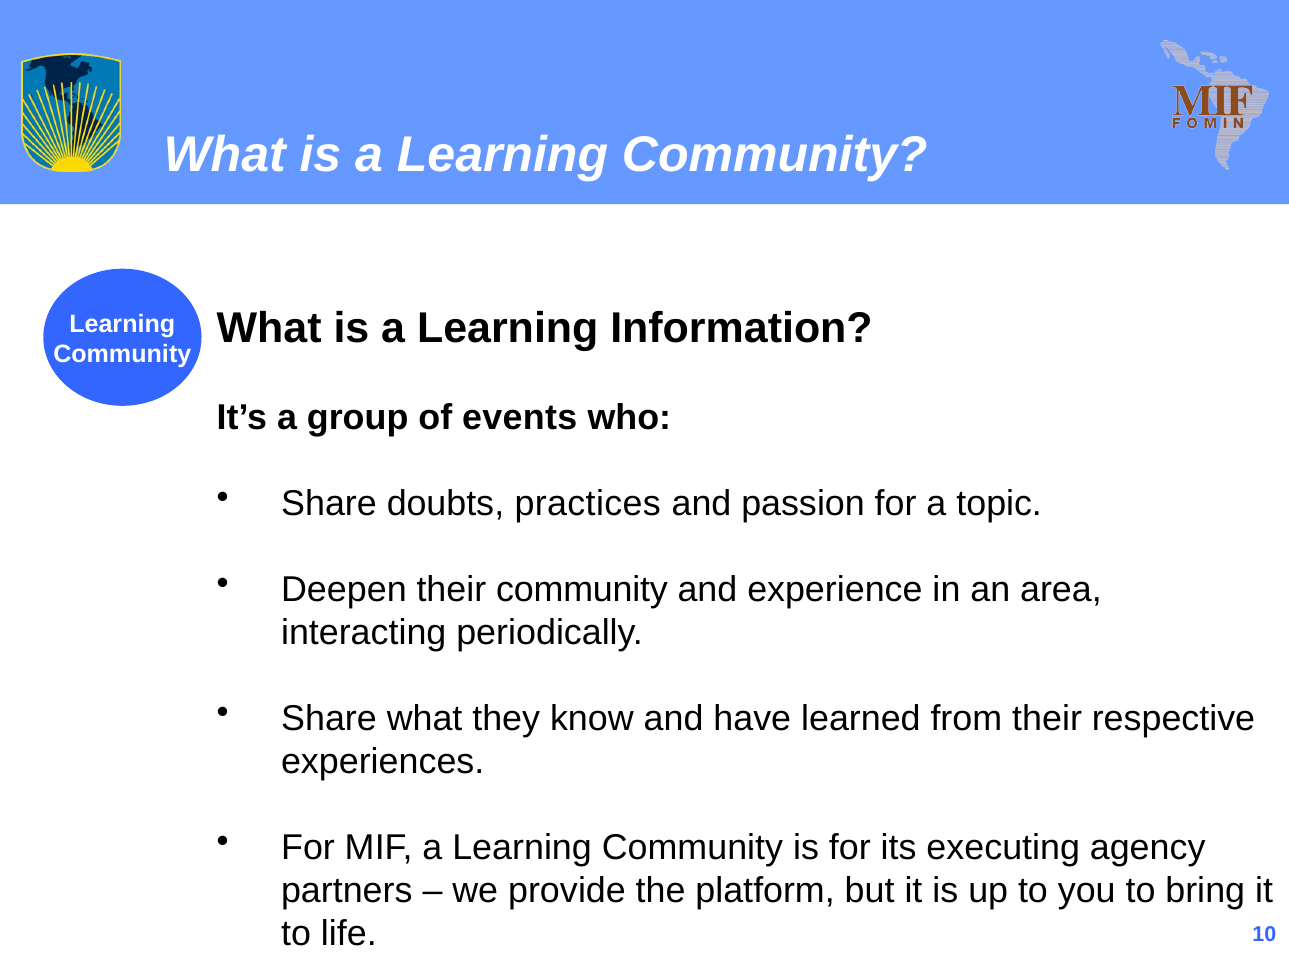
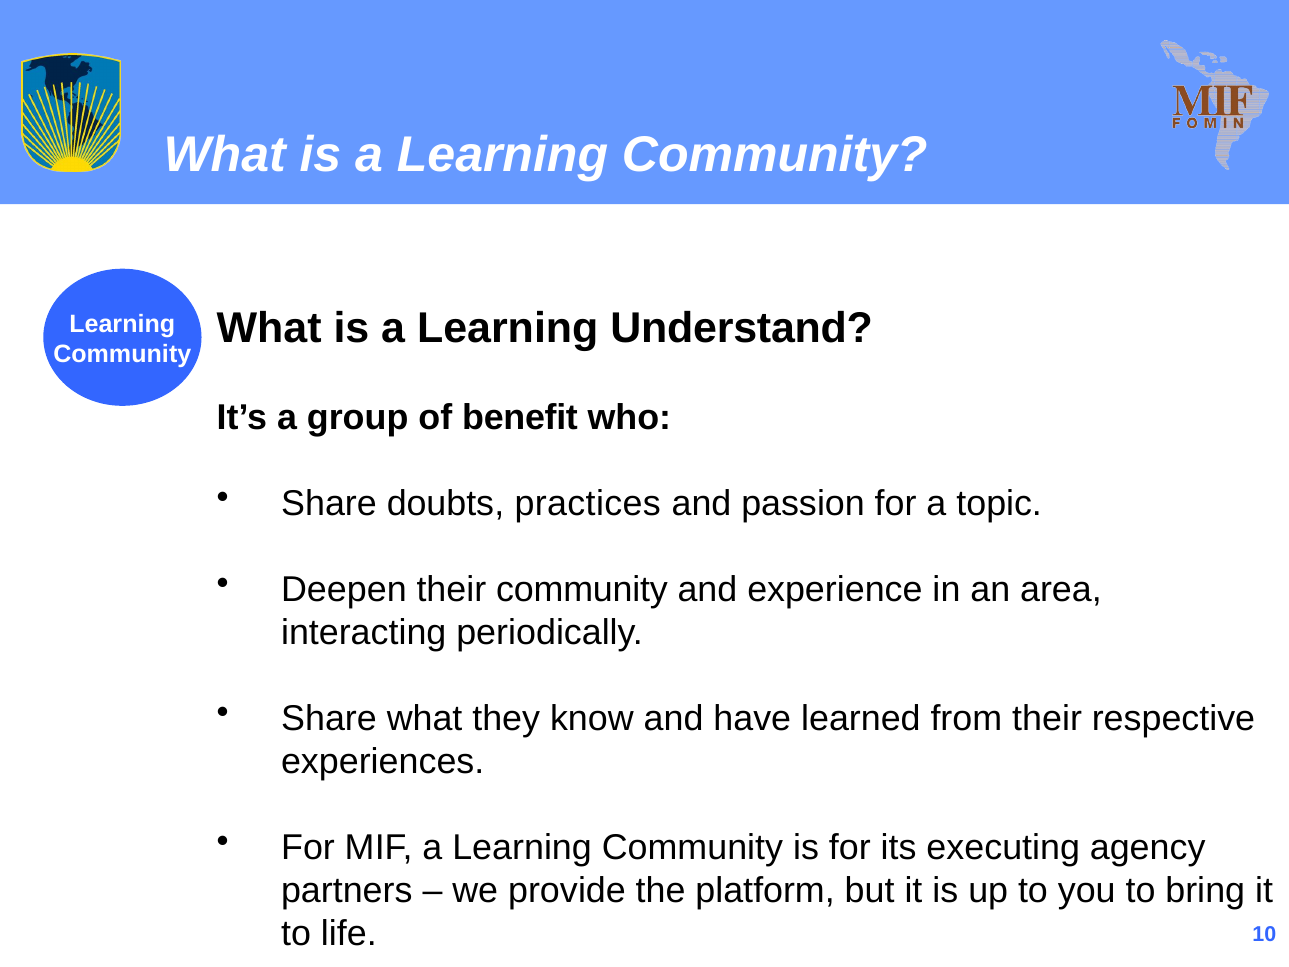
Information: Information -> Understand
events: events -> benefit
